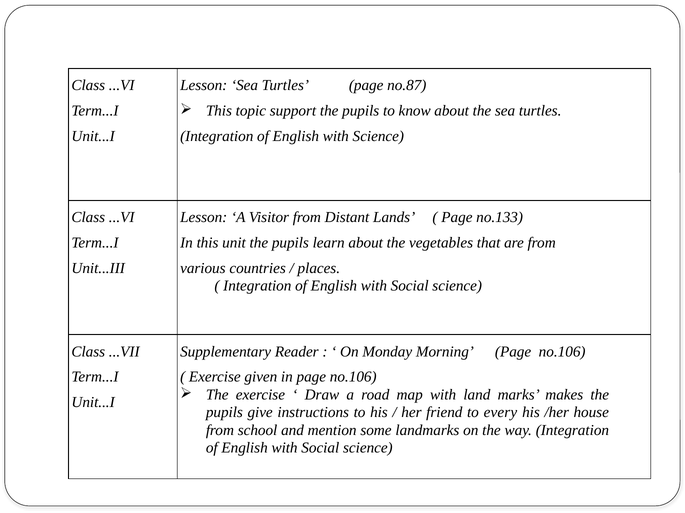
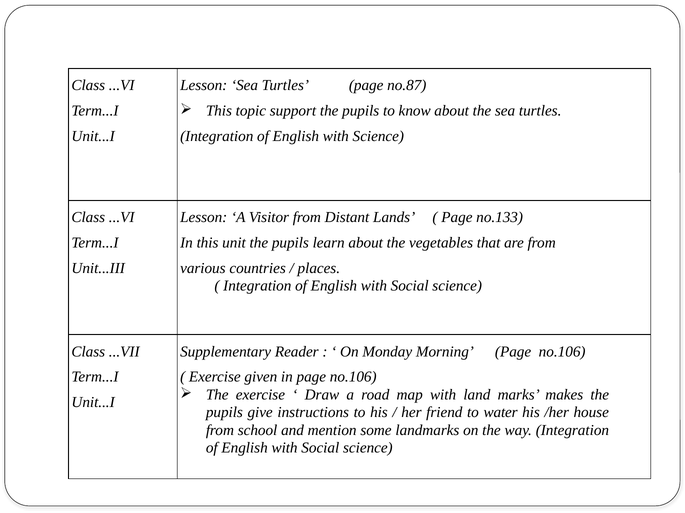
every: every -> water
